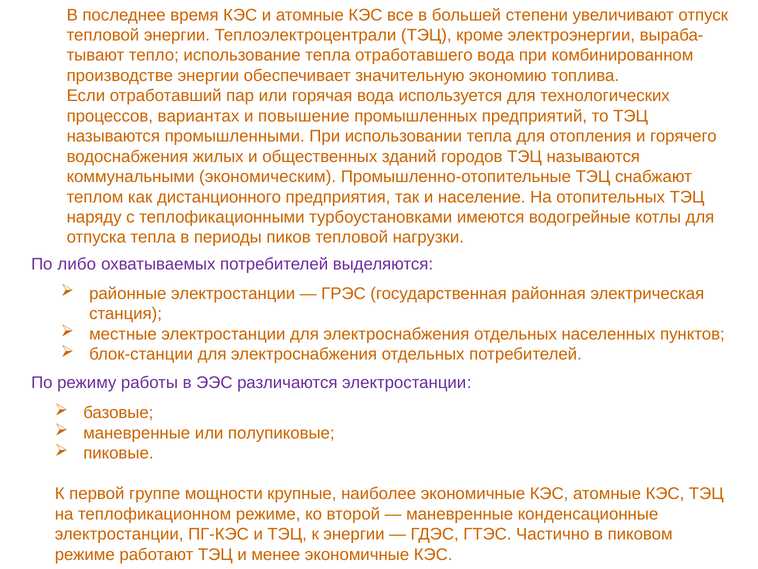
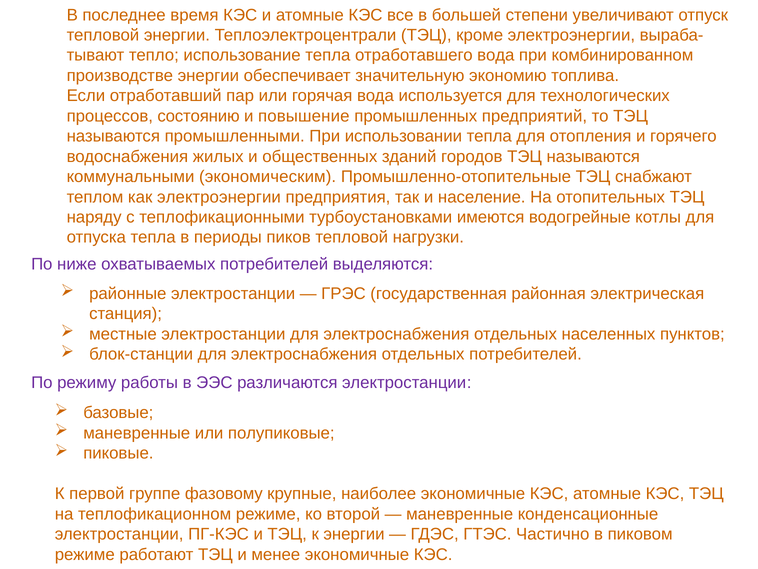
вариантах: вариантах -> состоянию
как дистанционного: дистанционного -> электроэнергии
либо: либо -> ниже
мощности: мощности -> фазовому
